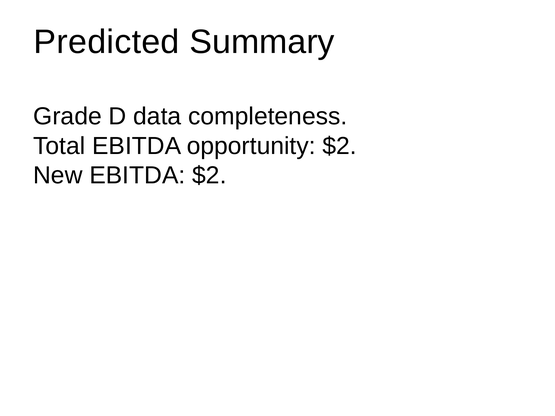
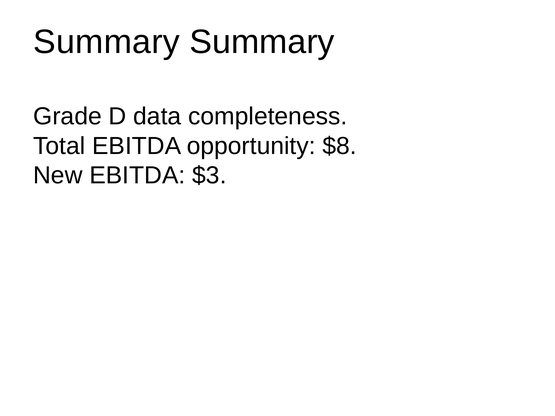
Predicted at (107, 42): Predicted -> Summary
opportunity $2: $2 -> $8
EBITDA $2: $2 -> $3
